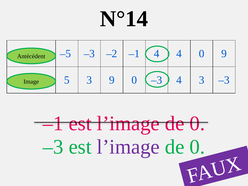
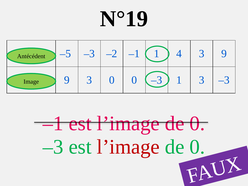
N°14: N°14 -> N°19
–1 4: 4 -> 1
4 0: 0 -> 3
5 at (67, 80): 5 -> 9
3 9: 9 -> 0
–3 4: 4 -> 1
l’image at (128, 147) colour: purple -> red
